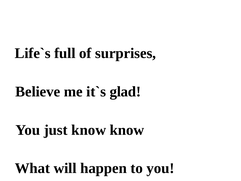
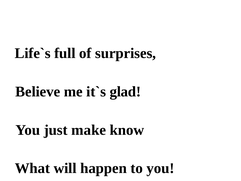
just know: know -> make
